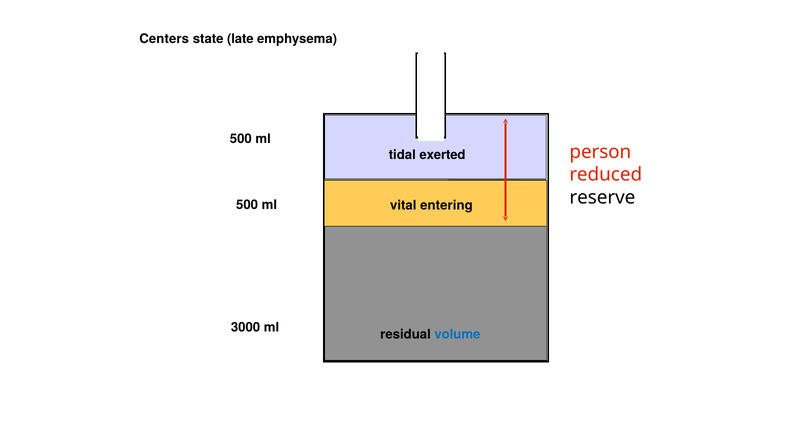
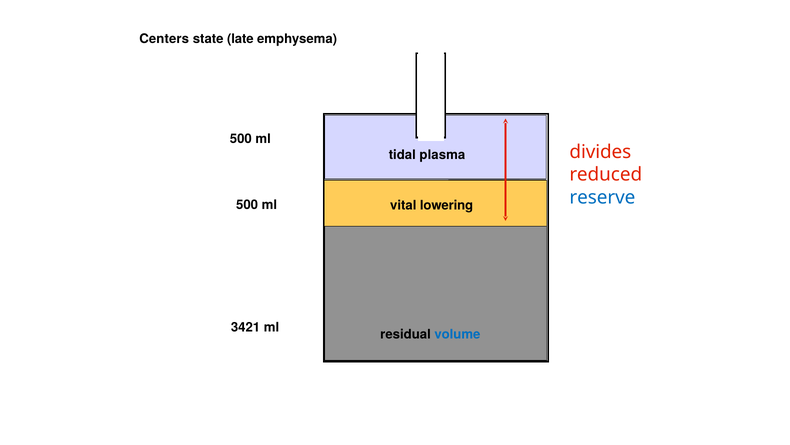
person: person -> divides
exerted: exerted -> plasma
reserve colour: black -> blue
entering: entering -> lowering
3000: 3000 -> 3421
